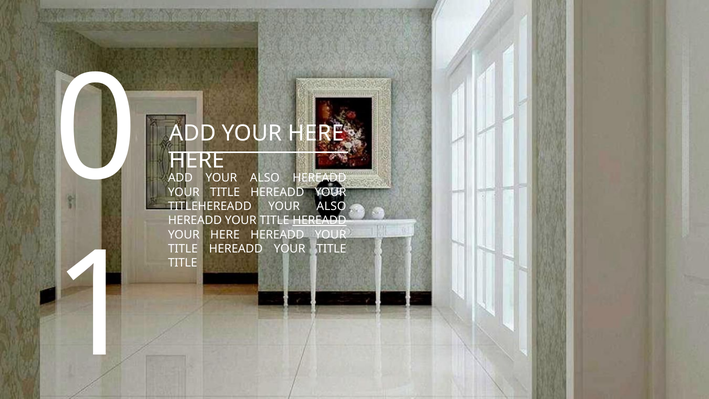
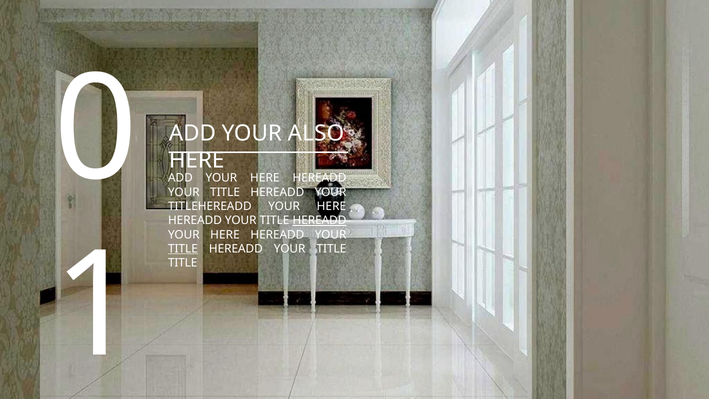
ADD YOUR HERE: HERE -> ALSO
ADD YOUR ALSO: ALSO -> HERE
TITLEHEREADD YOUR ALSO: ALSO -> HERE
TITLE at (183, 249) underline: none -> present
